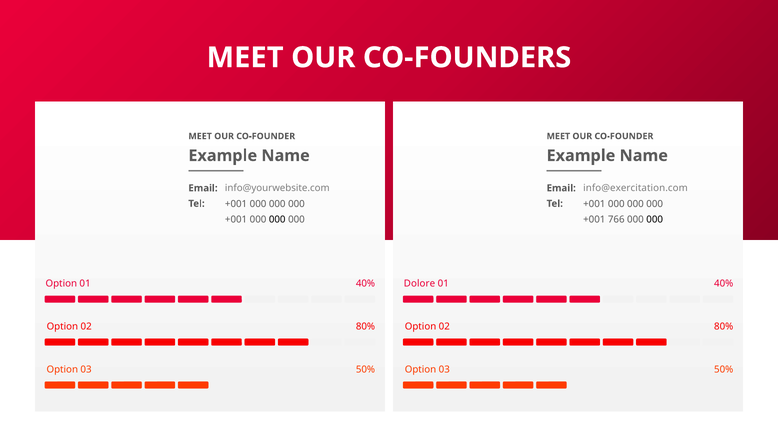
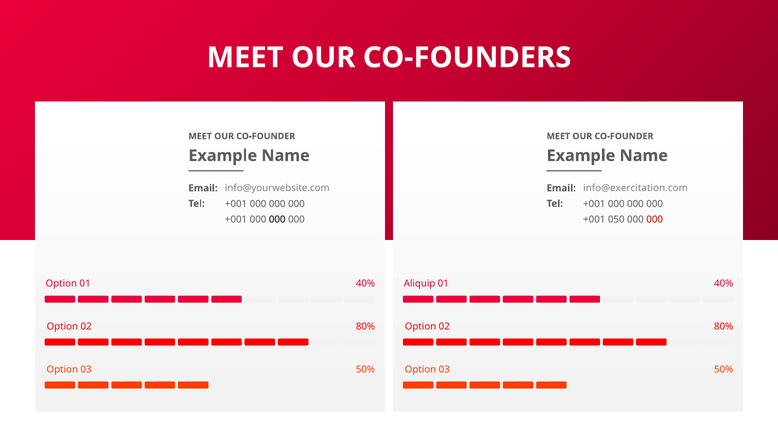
766: 766 -> 050
000 at (655, 220) colour: black -> red
Dolore: Dolore -> Aliquip
